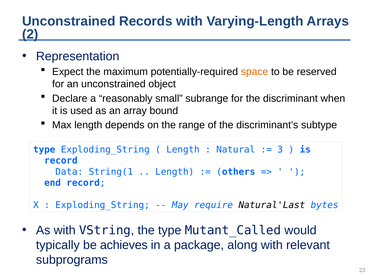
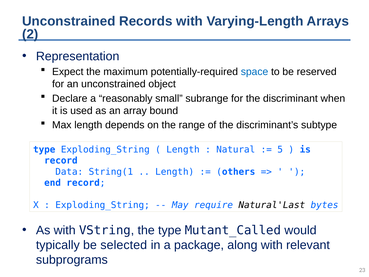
space colour: orange -> blue
3: 3 -> 5
achieves: achieves -> selected
